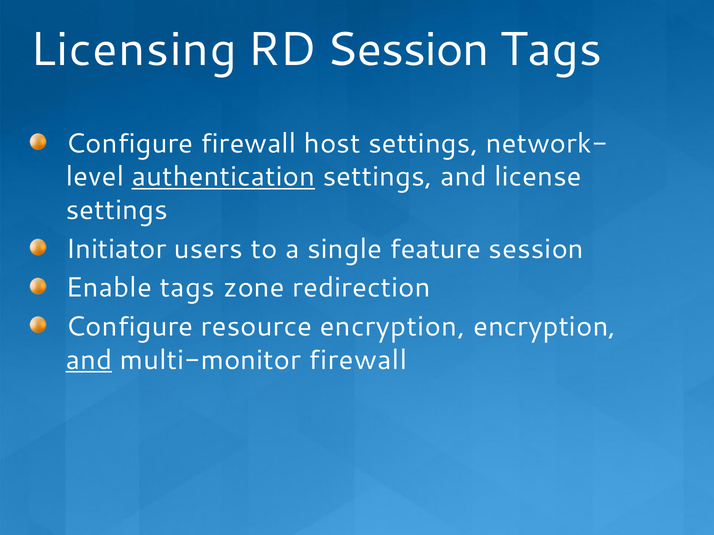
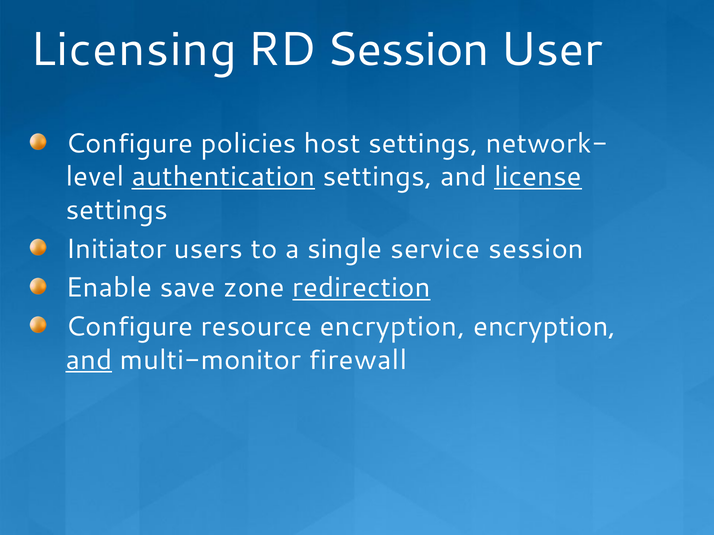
Session Tags: Tags -> User
Configure firewall: firewall -> policies
license underline: none -> present
feature: feature -> service
Enable tags: tags -> save
redirection underline: none -> present
